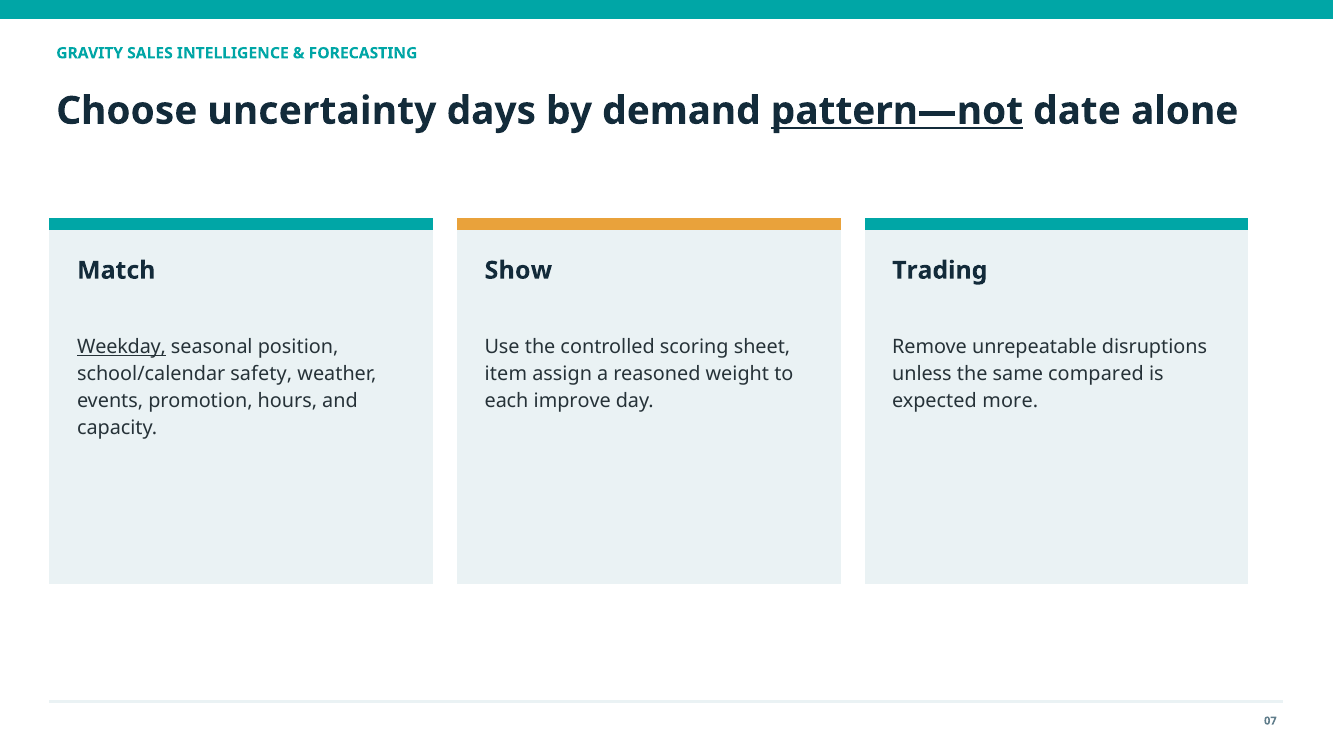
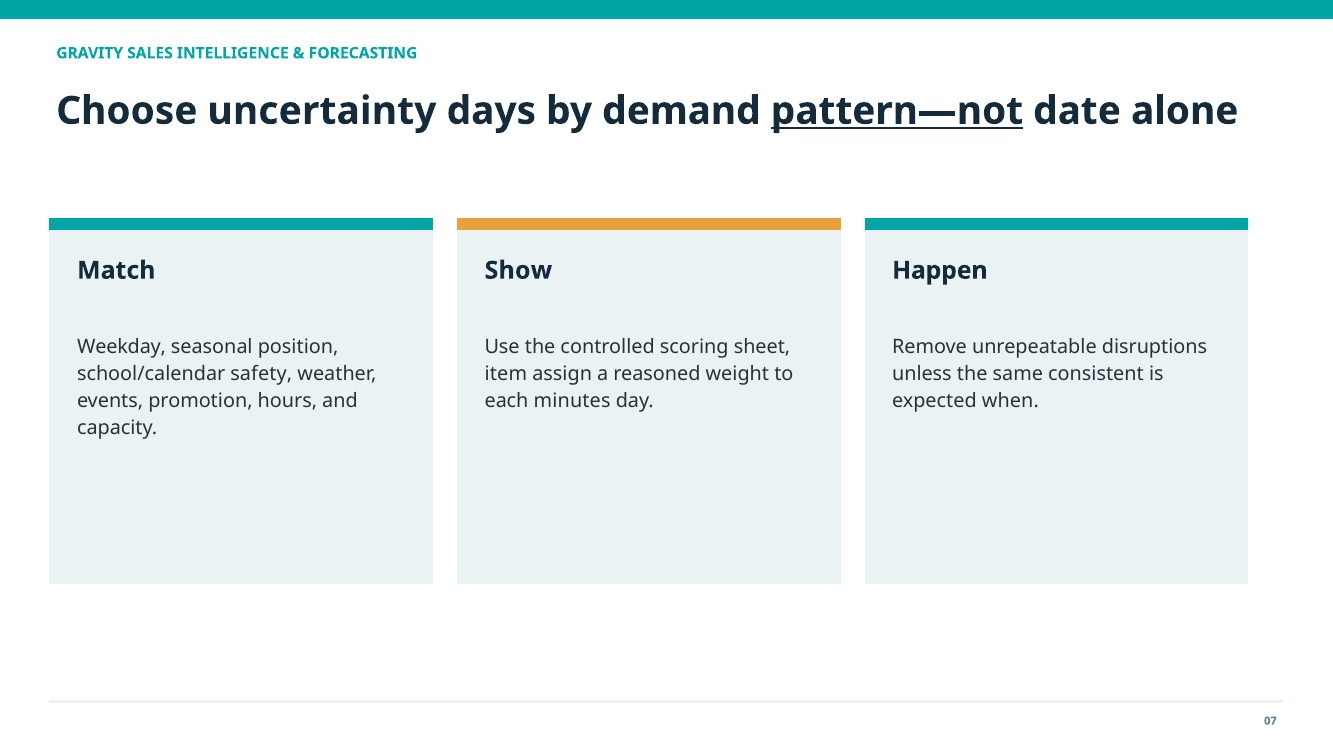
Trading: Trading -> Happen
Weekday underline: present -> none
compared: compared -> consistent
improve: improve -> minutes
more: more -> when
